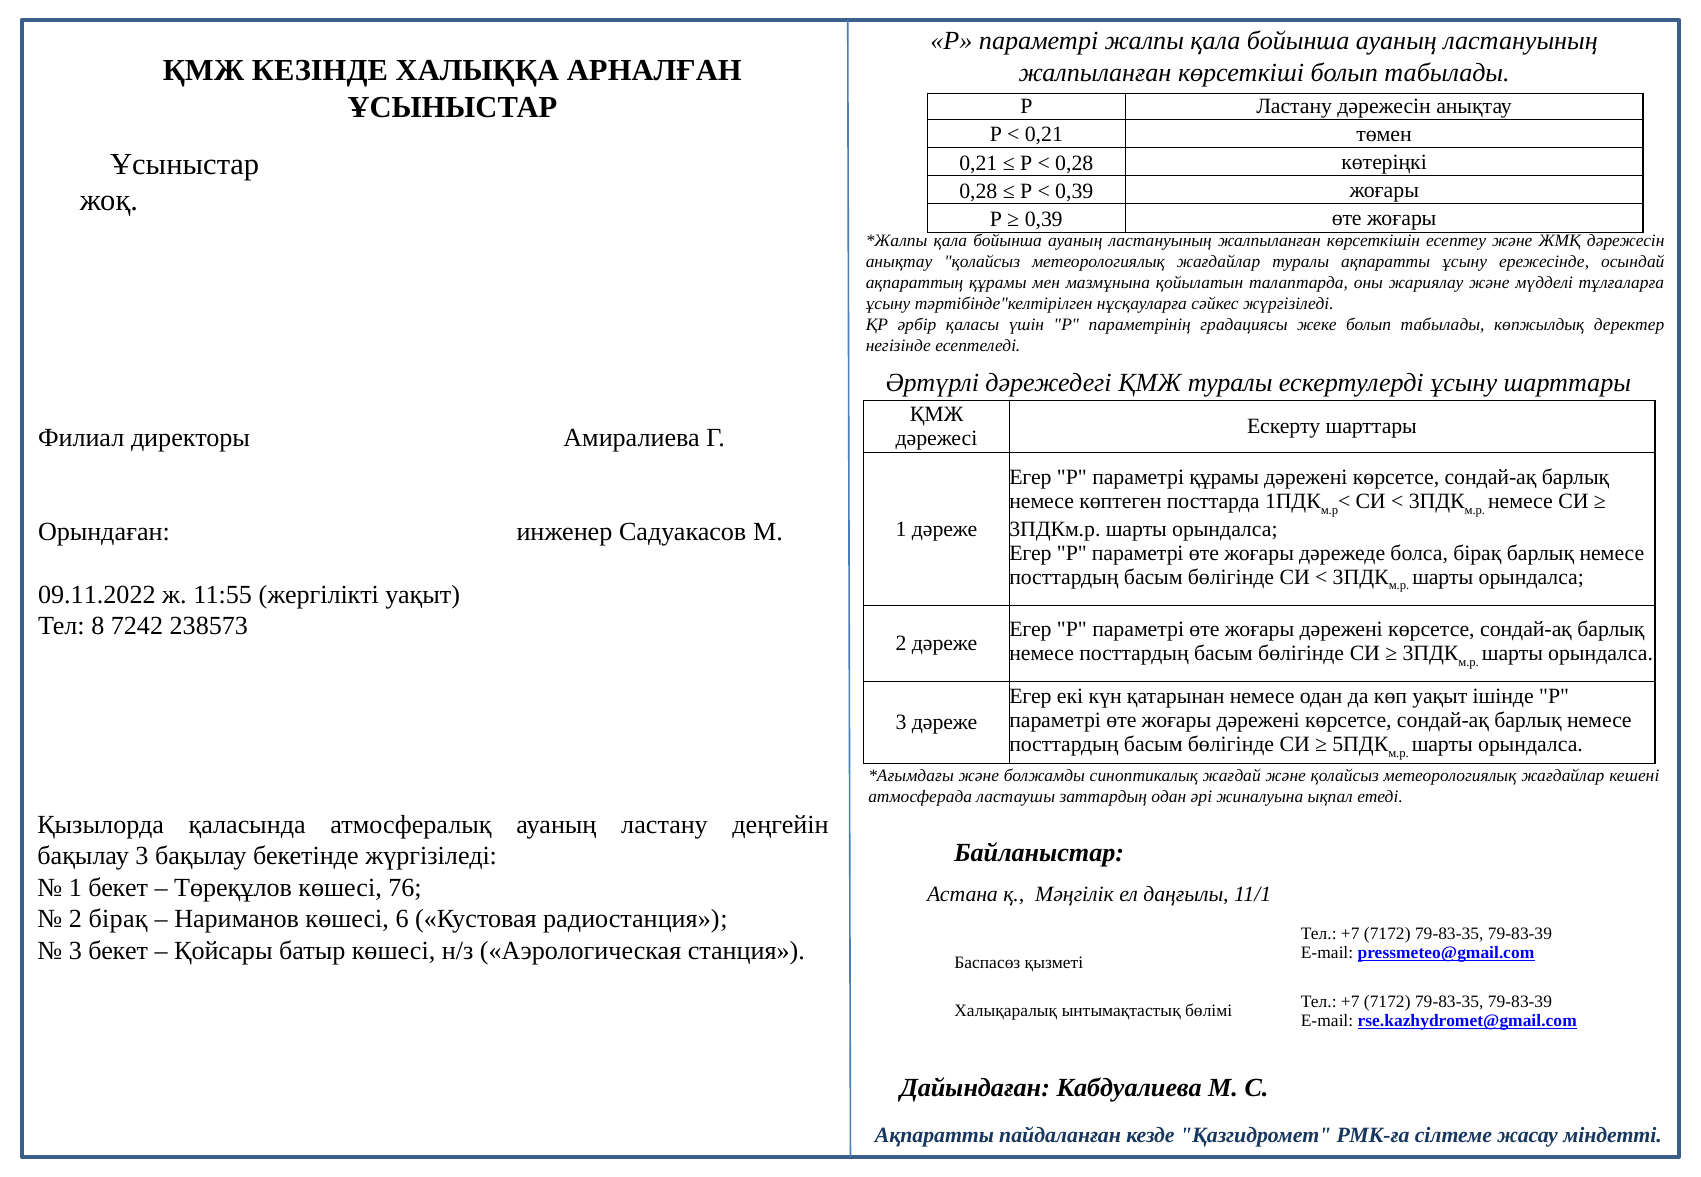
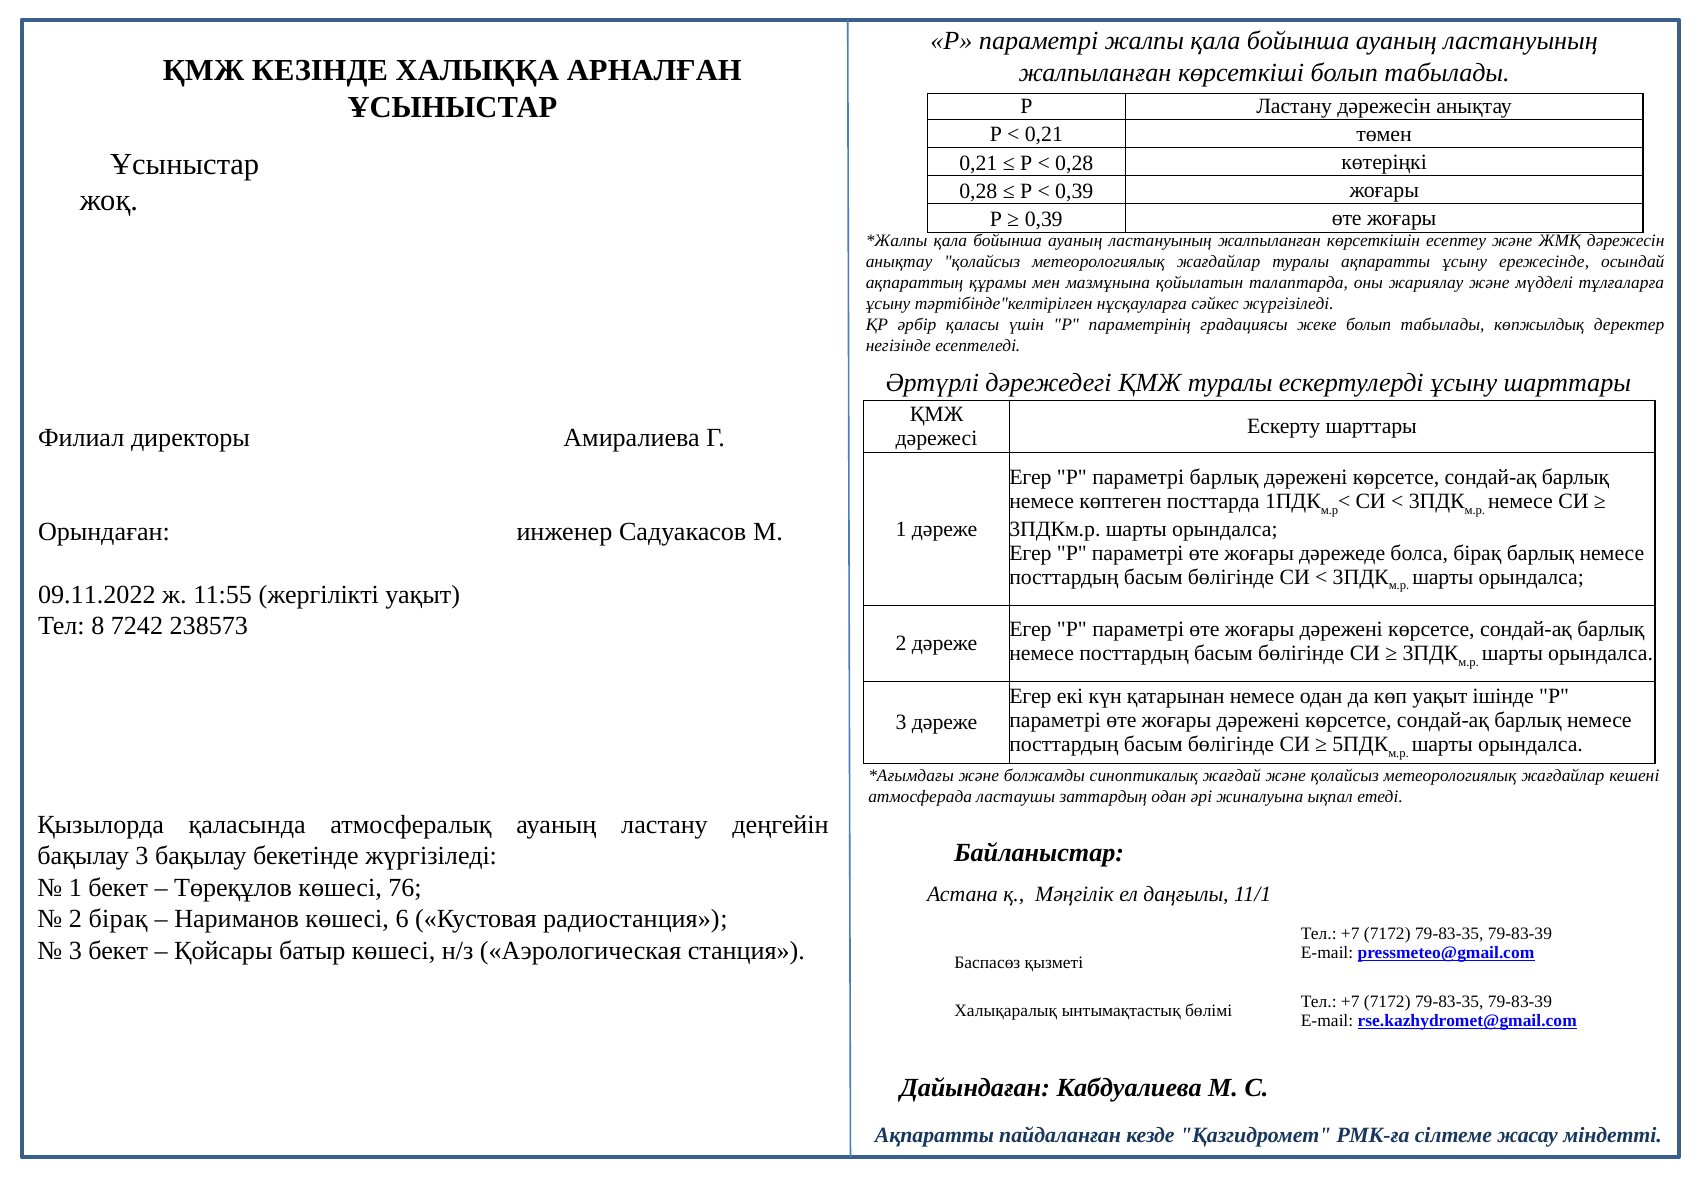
параметрі құрамы: құрамы -> барлық
